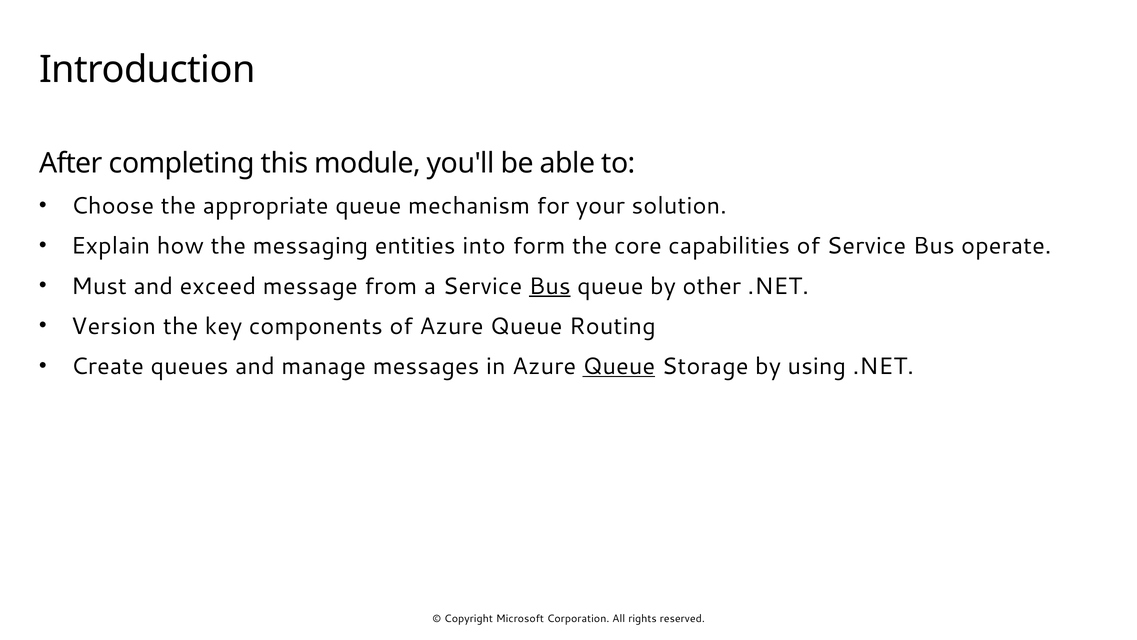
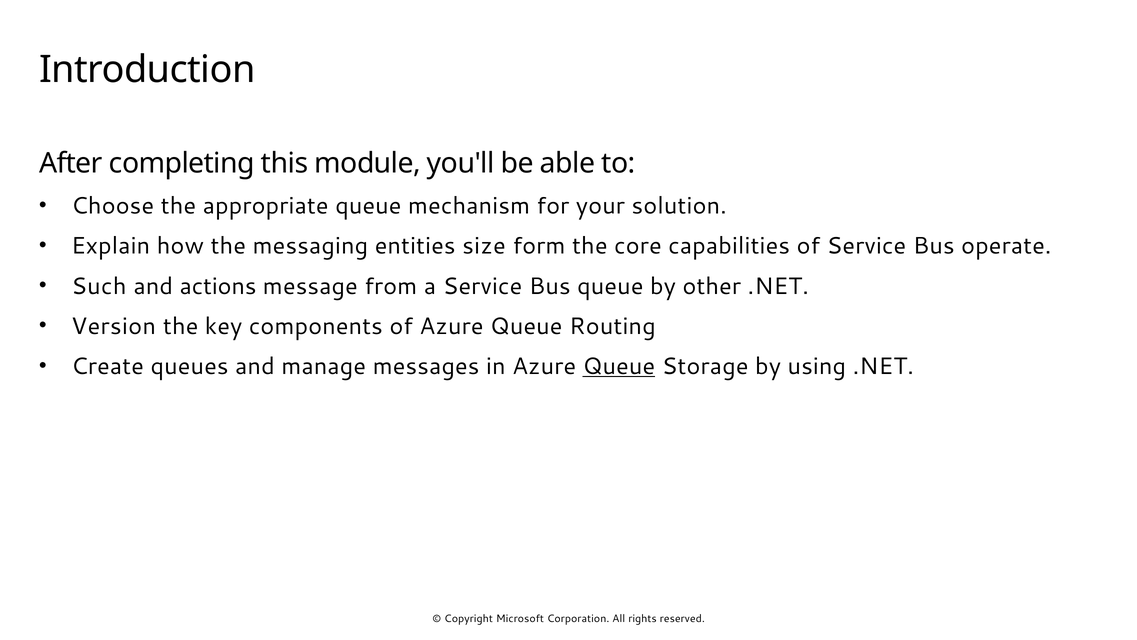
into: into -> size
Must: Must -> Such
exceed: exceed -> actions
Bus at (550, 286) underline: present -> none
